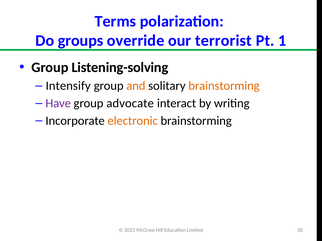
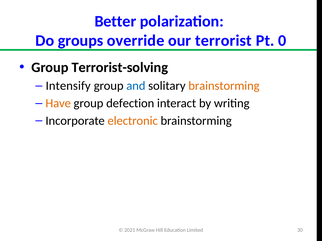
Terms: Terms -> Better
1: 1 -> 0
Listening-solving: Listening-solving -> Terrorist-solving
and colour: orange -> blue
Have colour: purple -> orange
advocate: advocate -> defection
